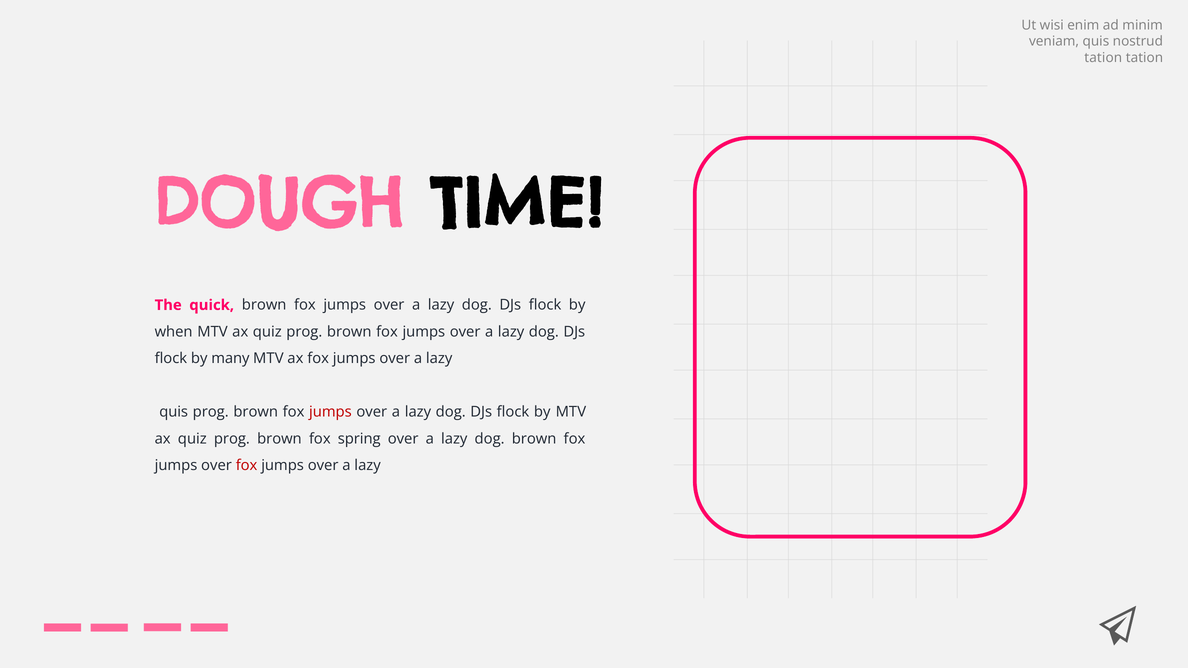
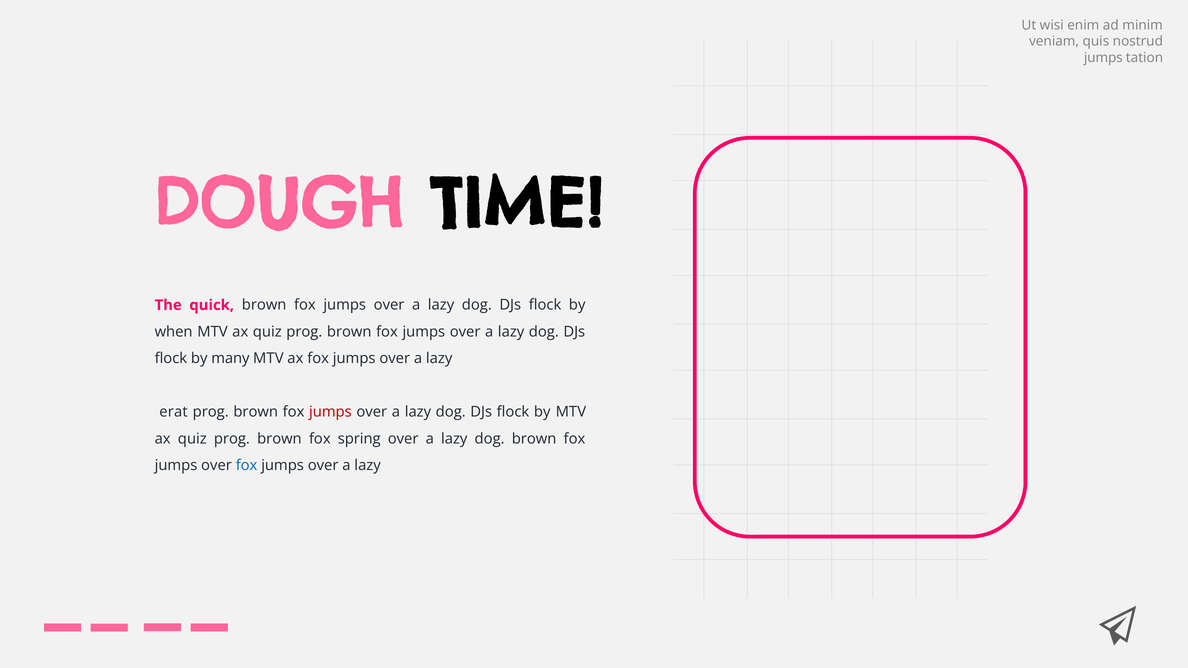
tation at (1103, 58): tation -> jumps
quis at (174, 412): quis -> erat
fox at (247, 466) colour: red -> blue
